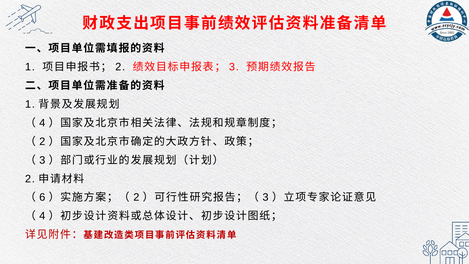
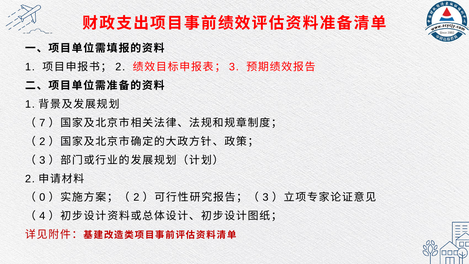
4 at (42, 123): 4 -> 7
6: 6 -> 0
